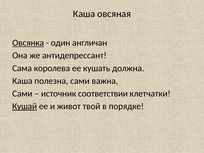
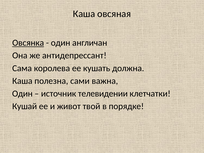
Сами at (22, 94): Сами -> Один
соответствии: соответствии -> телевидении
Кушай underline: present -> none
